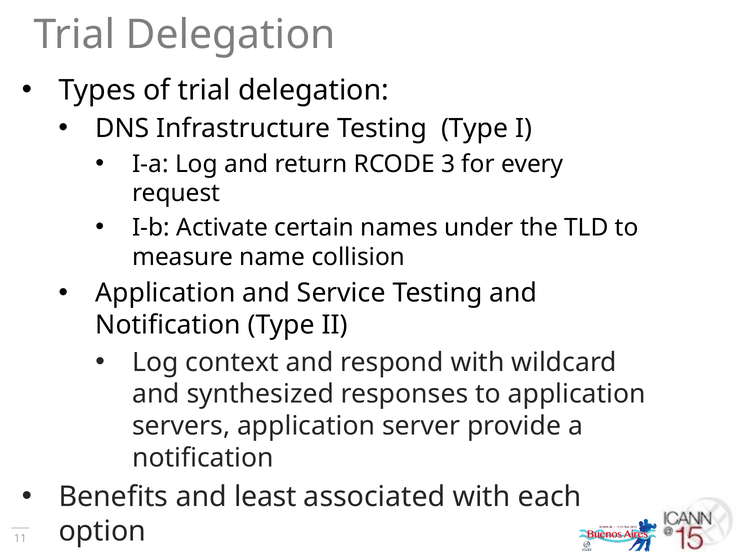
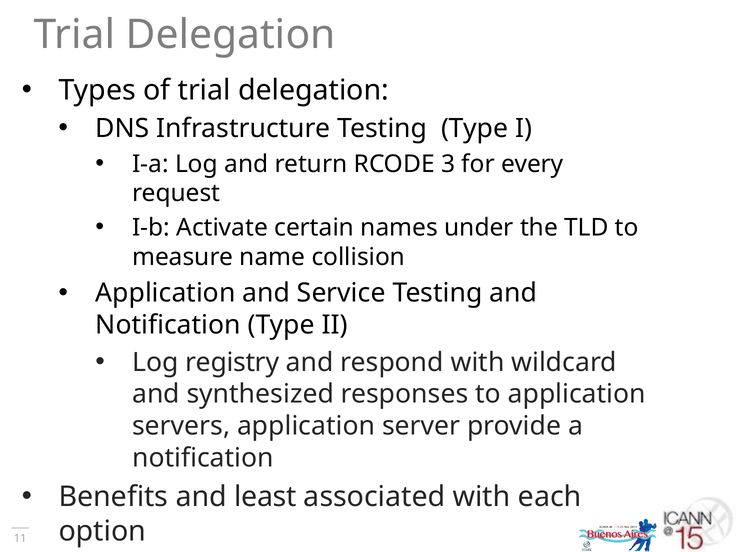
context: context -> registry
